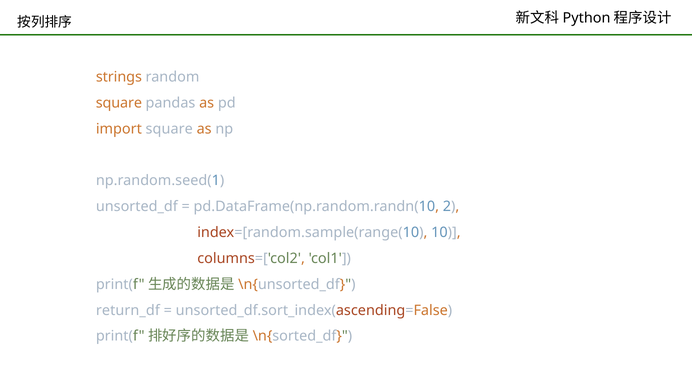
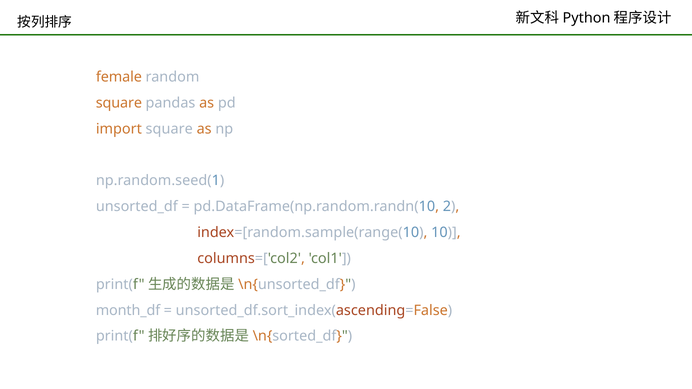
strings: strings -> female
return_df: return_df -> month_df
